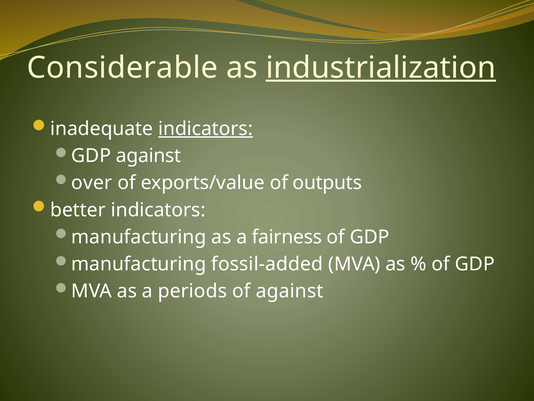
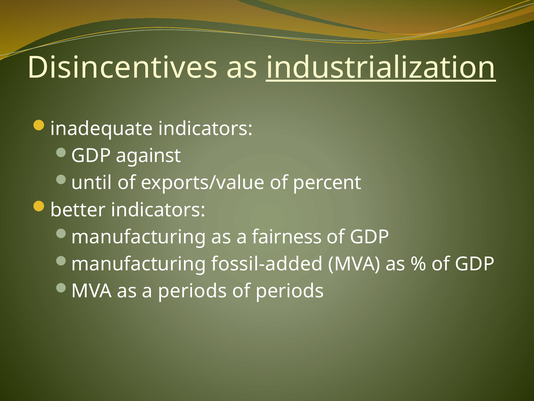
Considerable: Considerable -> Disincentives
indicators at (206, 129) underline: present -> none
over: over -> until
outputs: outputs -> percent
of against: against -> periods
